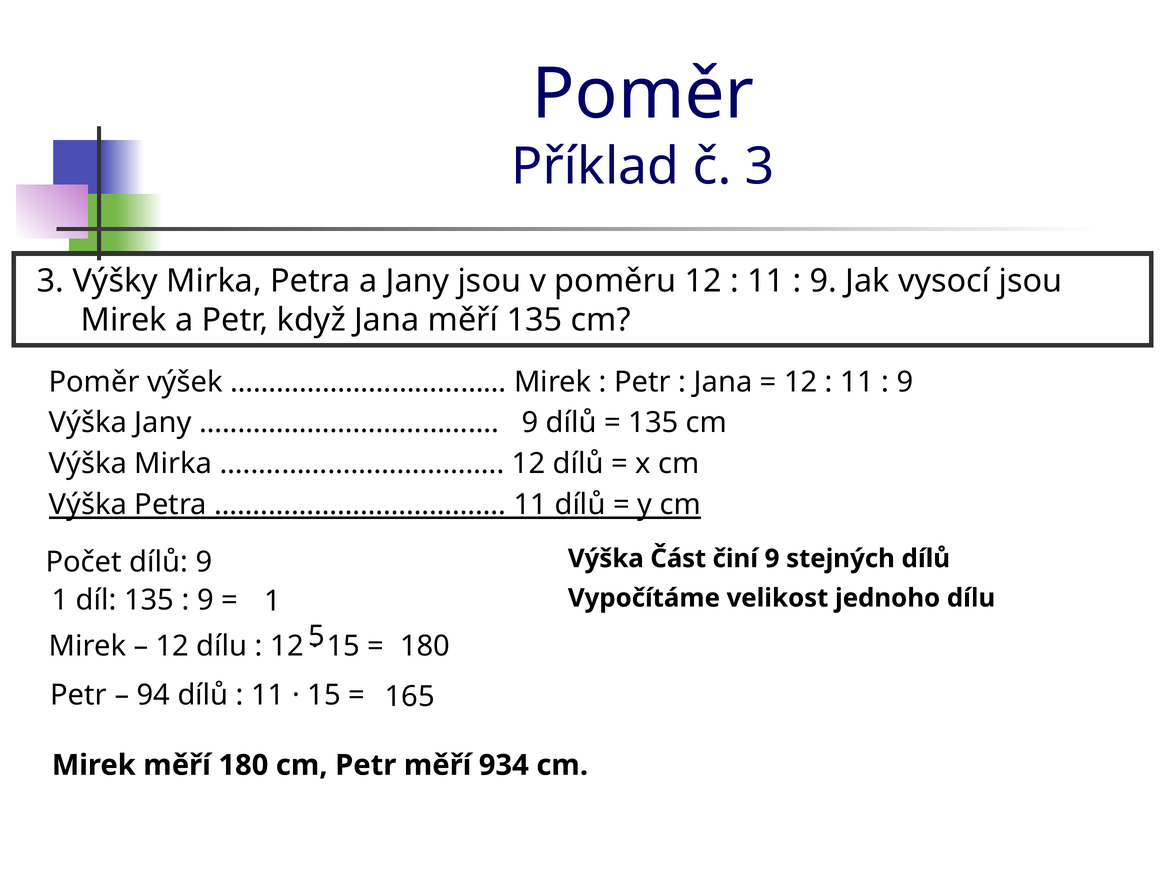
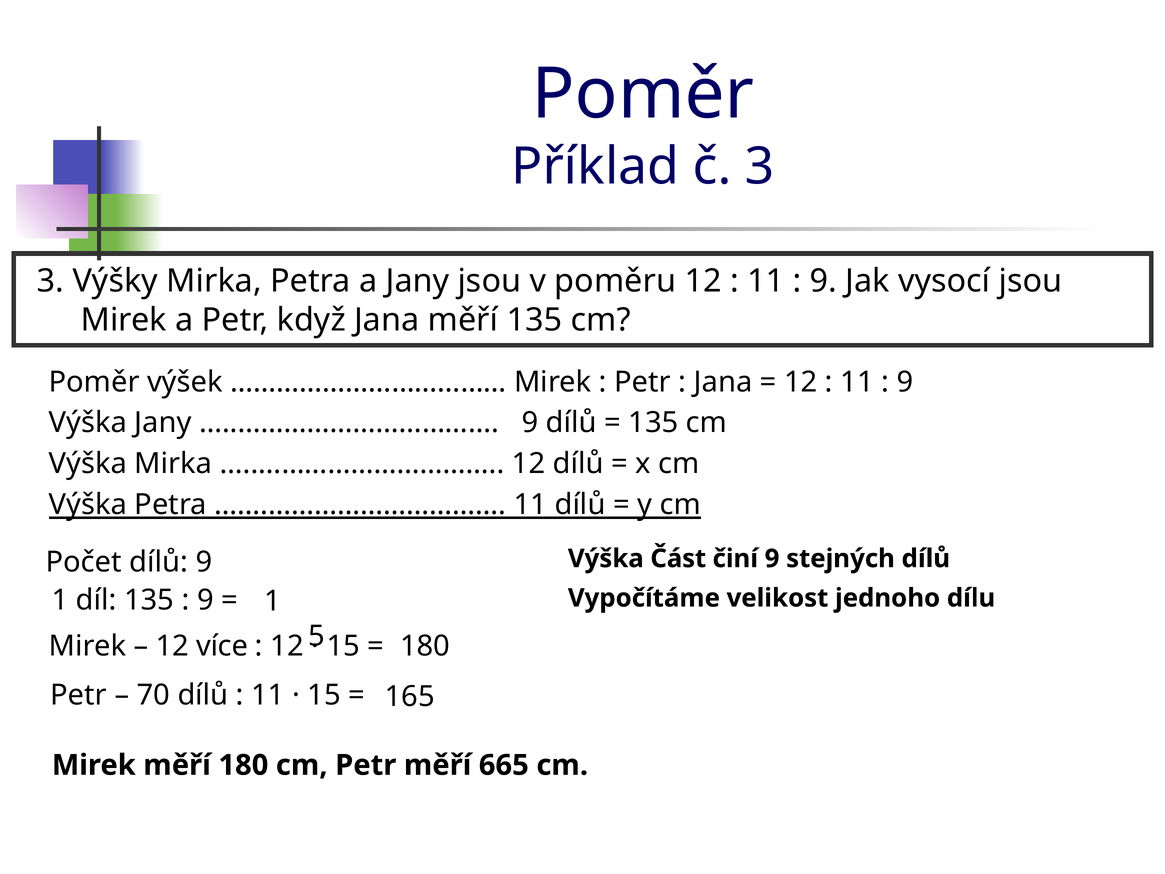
12 dílu: dílu -> více
94: 94 -> 70
934: 934 -> 665
